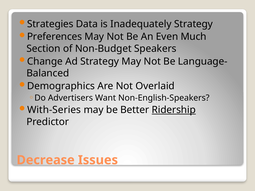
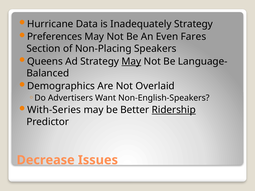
Strategies: Strategies -> Hurricane
Much: Much -> Fares
Non-Budget: Non-Budget -> Non-Placing
Change: Change -> Queens
May at (131, 61) underline: none -> present
